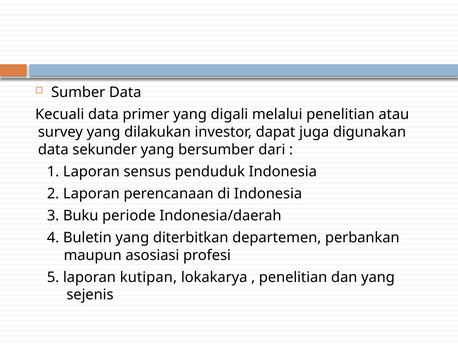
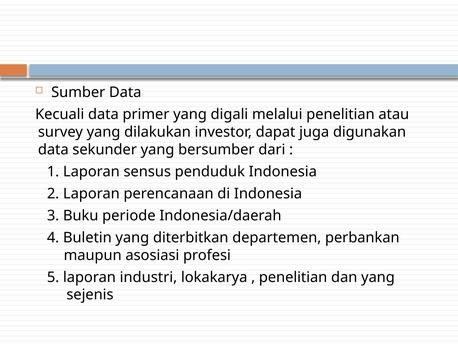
kutipan: kutipan -> industri
